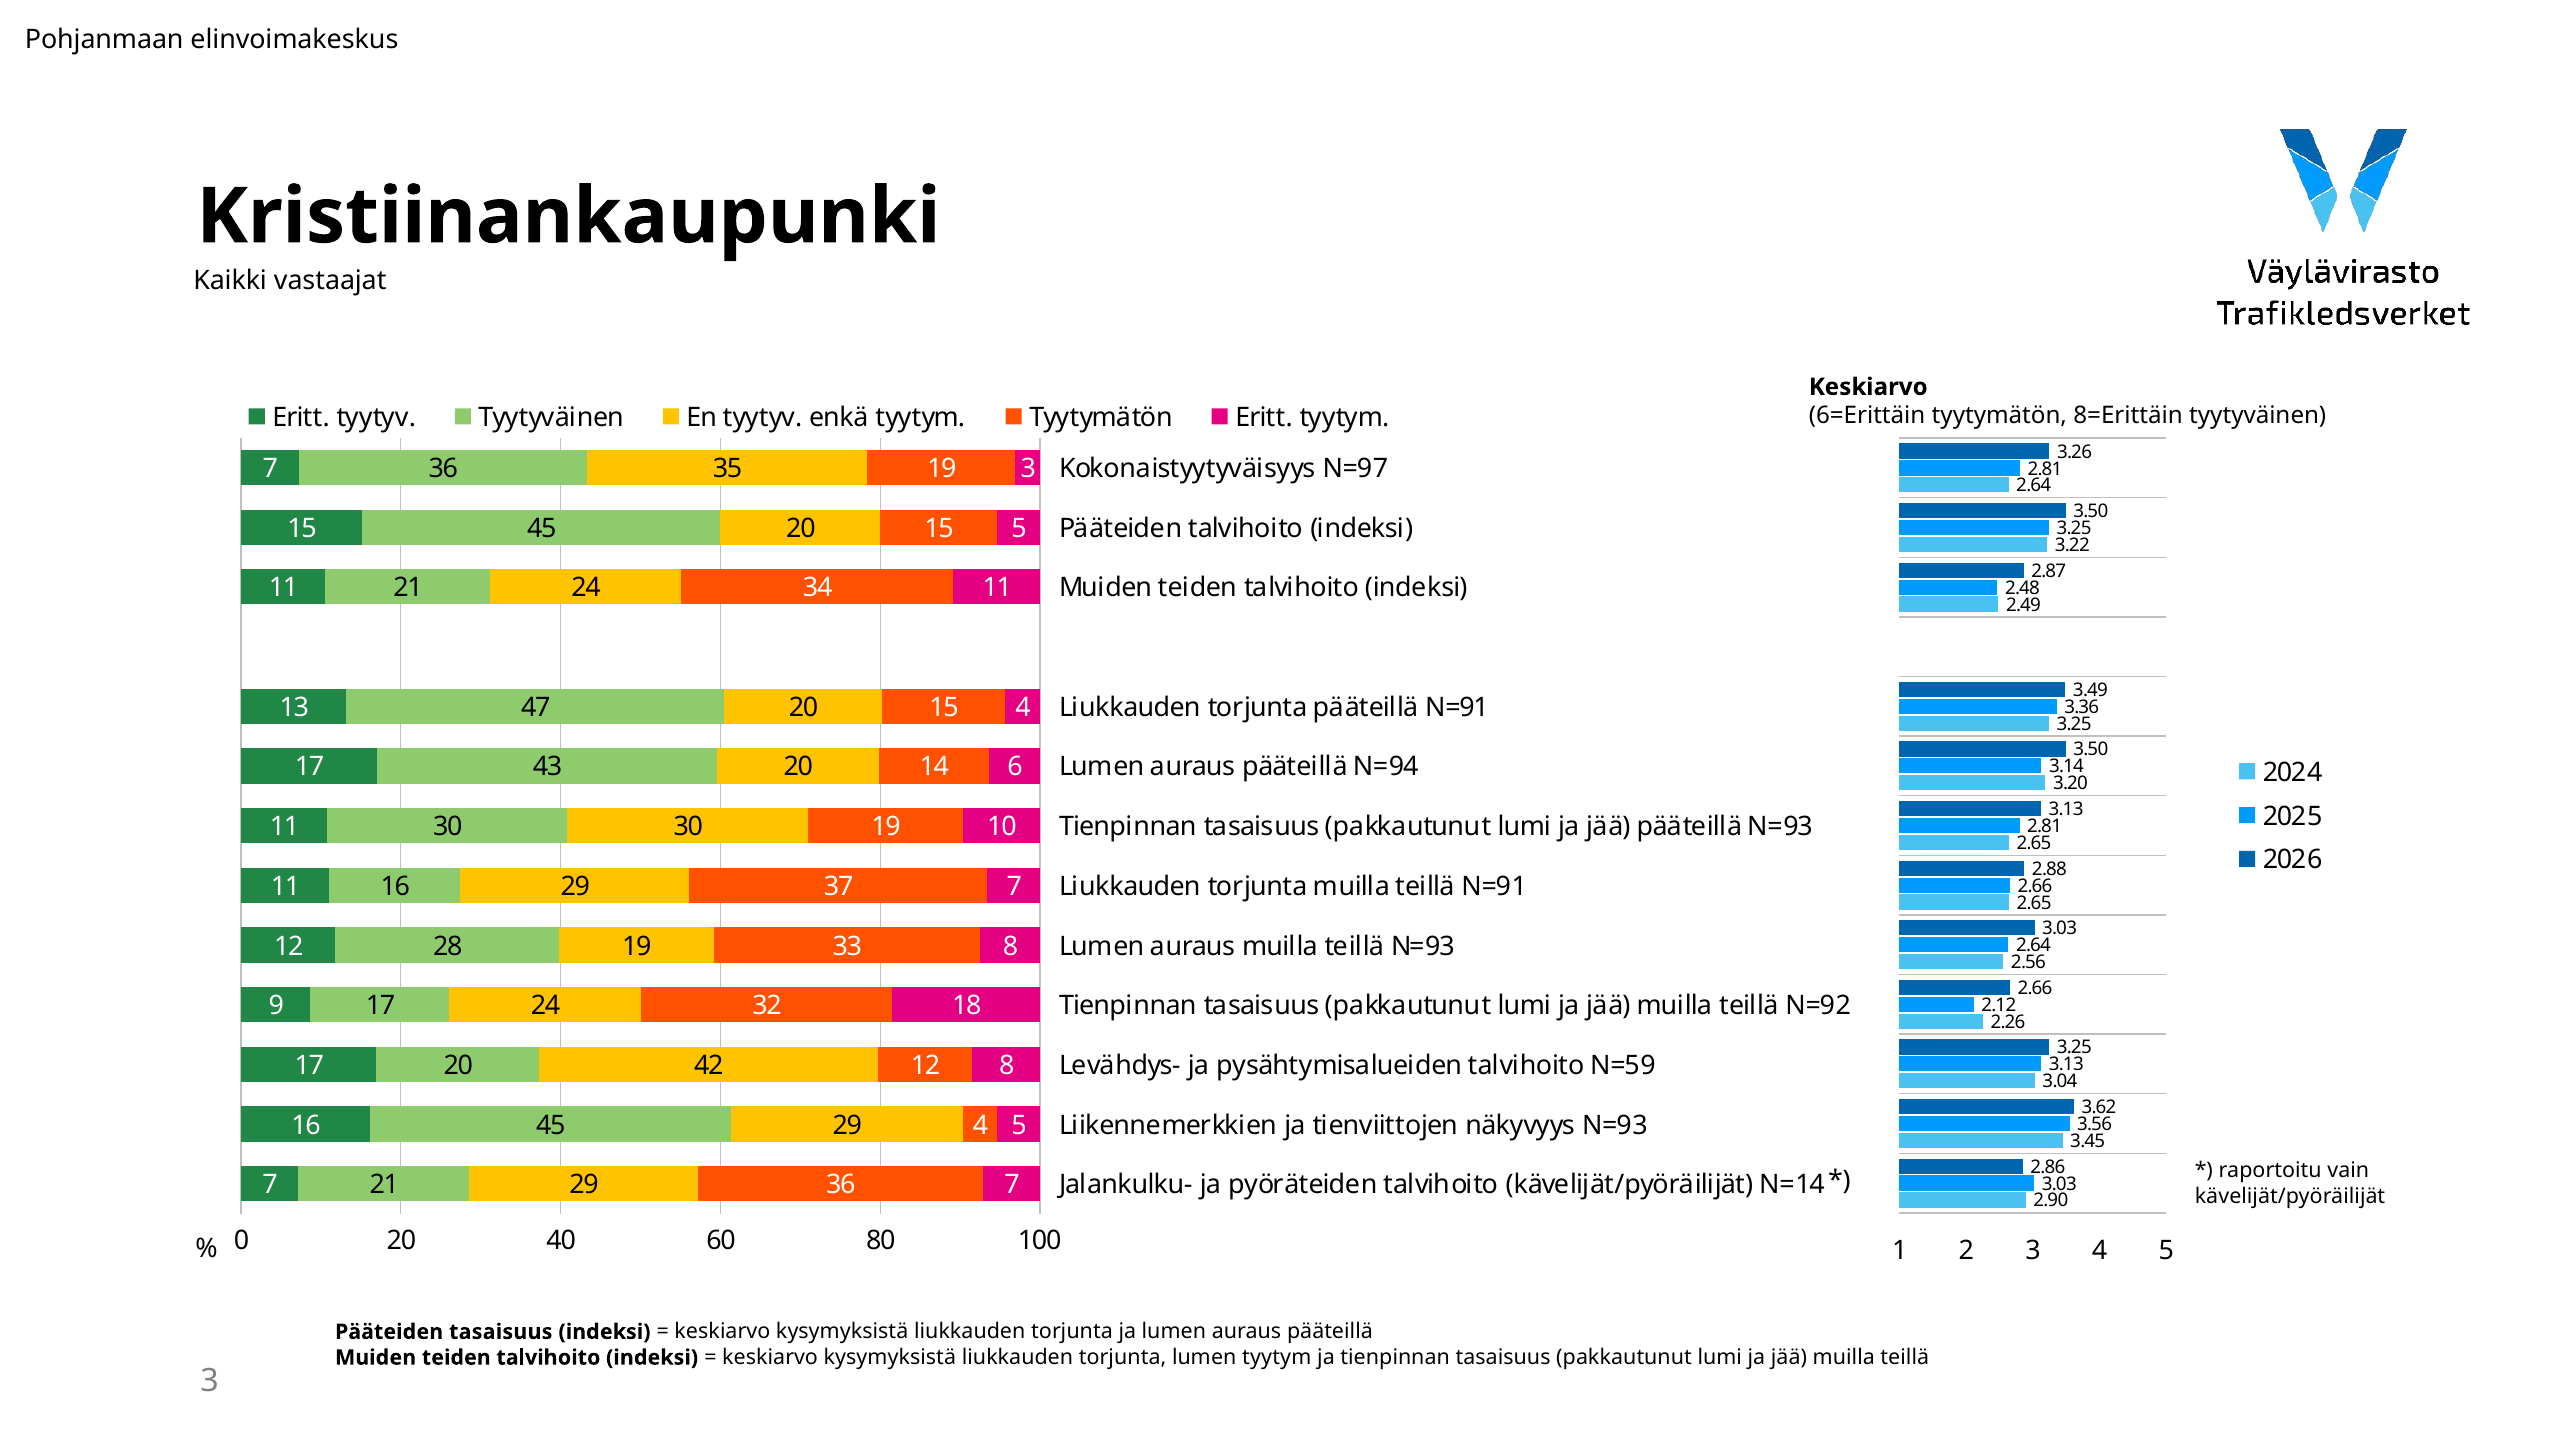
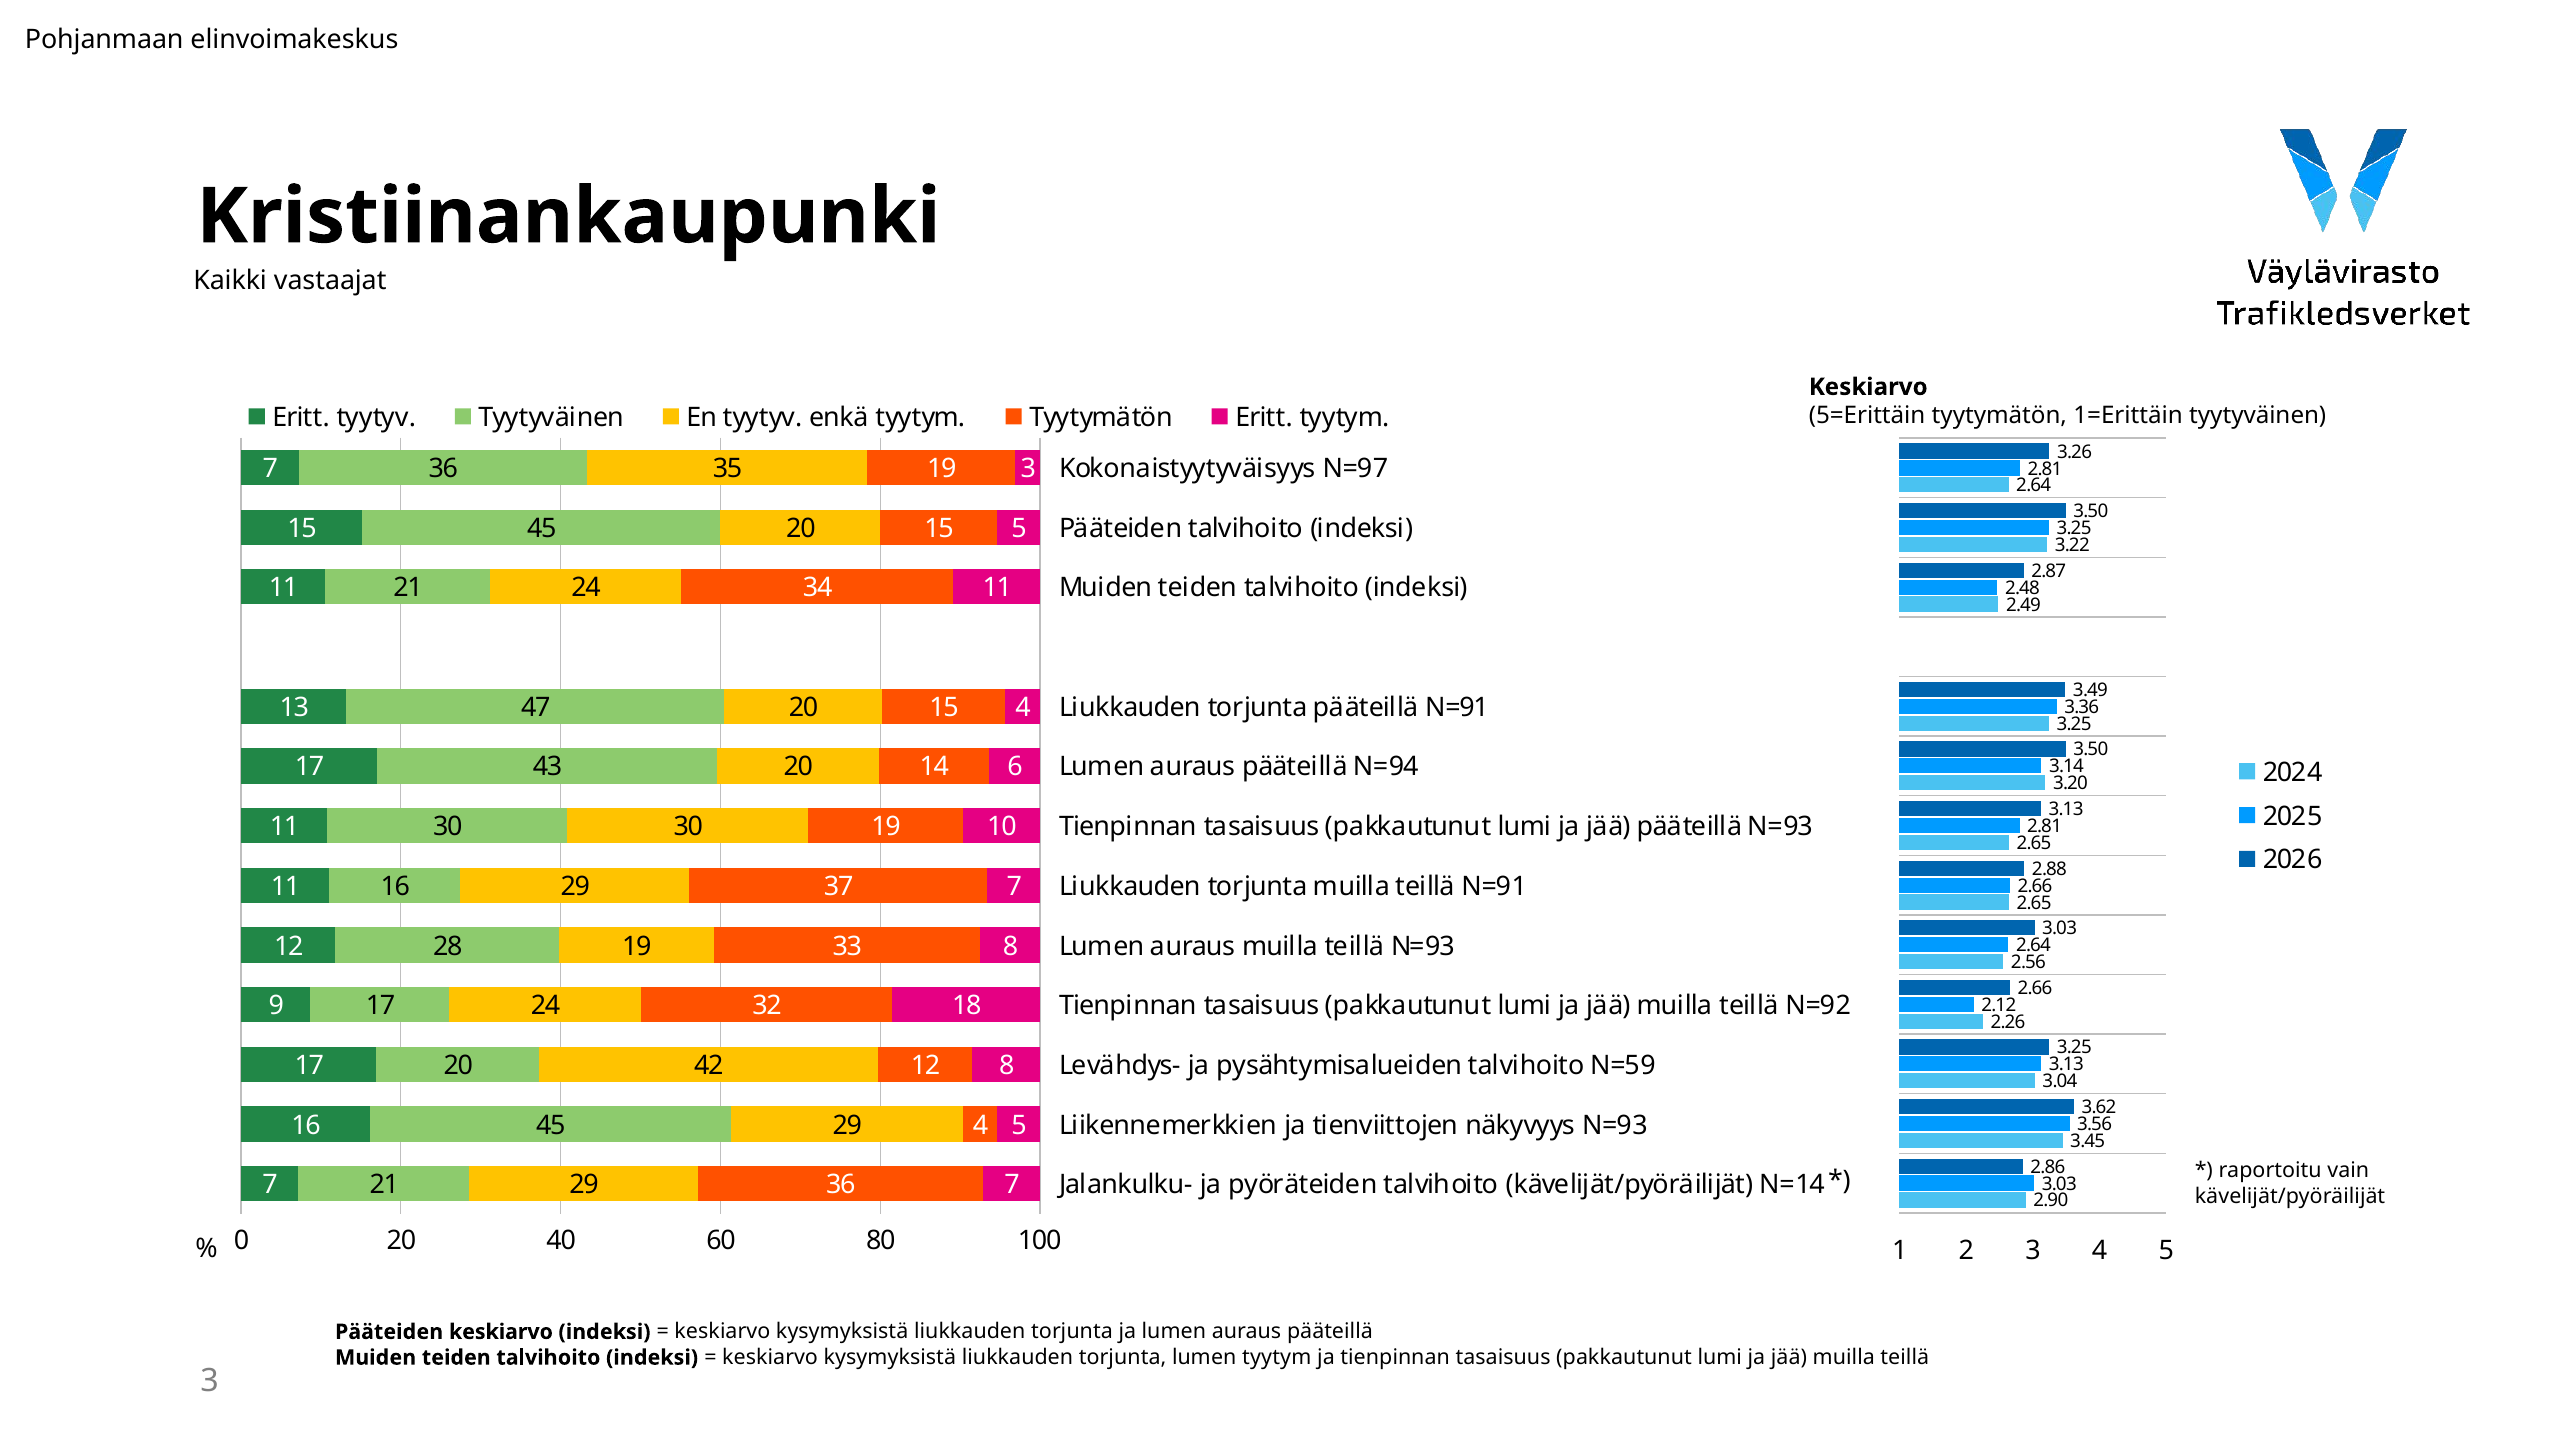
6=Erittäin: 6=Erittäin -> 5=Erittäin
8=Erittäin: 8=Erittäin -> 1=Erittäin
Pääteiden tasaisuus: tasaisuus -> keskiarvo
